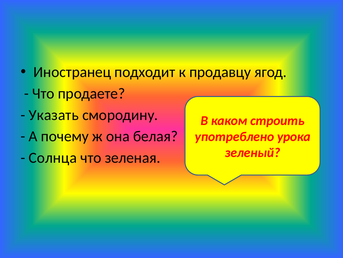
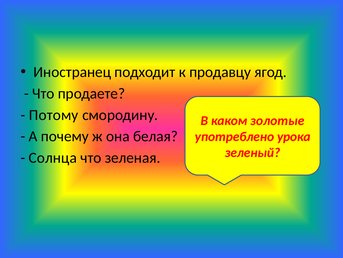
Указать: Указать -> Потому
строить: строить -> золотые
